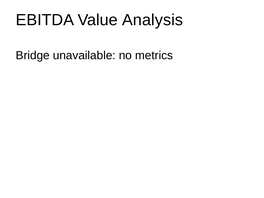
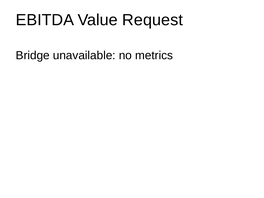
Analysis: Analysis -> Request
